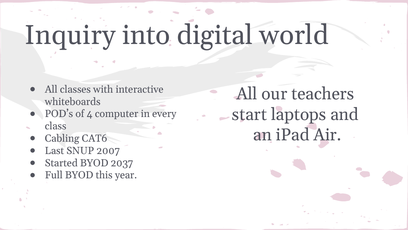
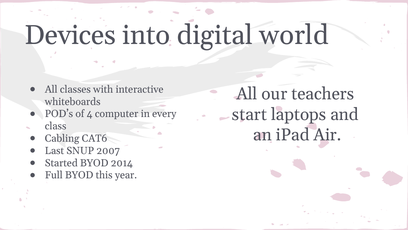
Inquiry: Inquiry -> Devices
2037: 2037 -> 2014
